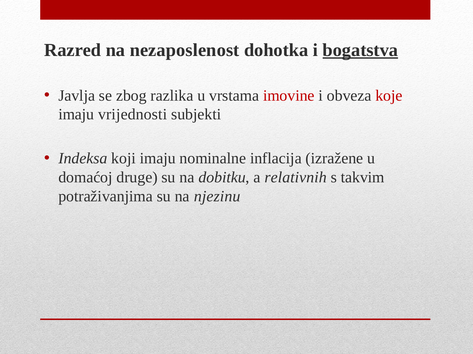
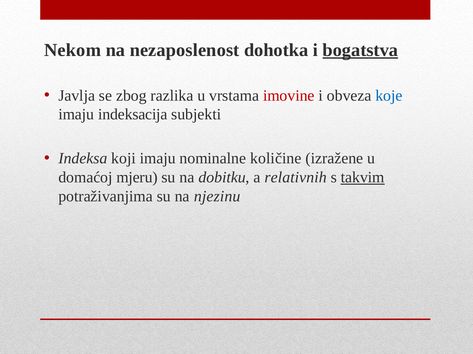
Razred: Razred -> Nekom
koje colour: red -> blue
vrijednosti: vrijednosti -> indeksacija
inflacija: inflacija -> količine
druge: druge -> mjeru
takvim underline: none -> present
